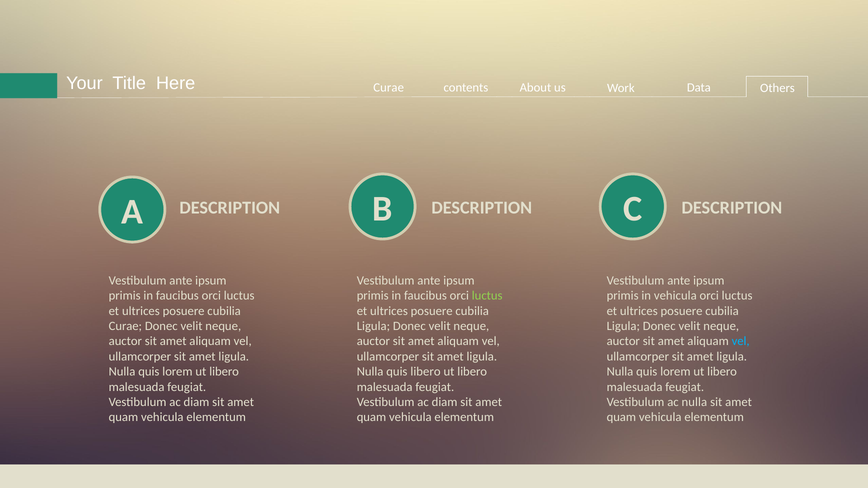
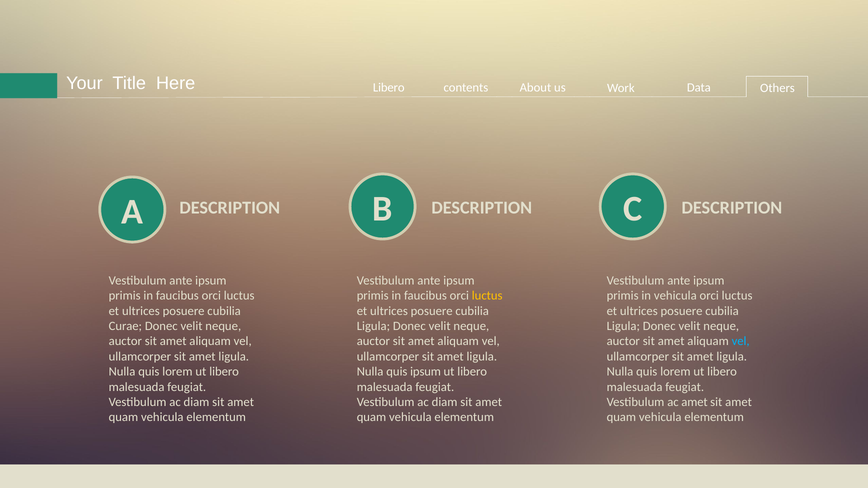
Curae at (389, 88): Curae -> Libero
luctus at (487, 296) colour: light green -> yellow
quis libero: libero -> ipsum
ac nulla: nulla -> amet
